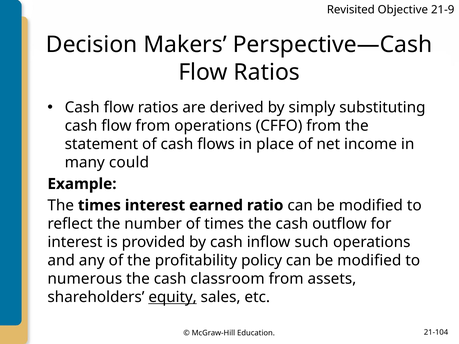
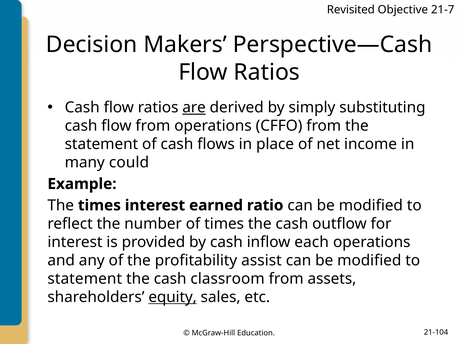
21-9: 21-9 -> 21-7
are underline: none -> present
such: such -> each
policy: policy -> assist
numerous at (85, 279): numerous -> statement
